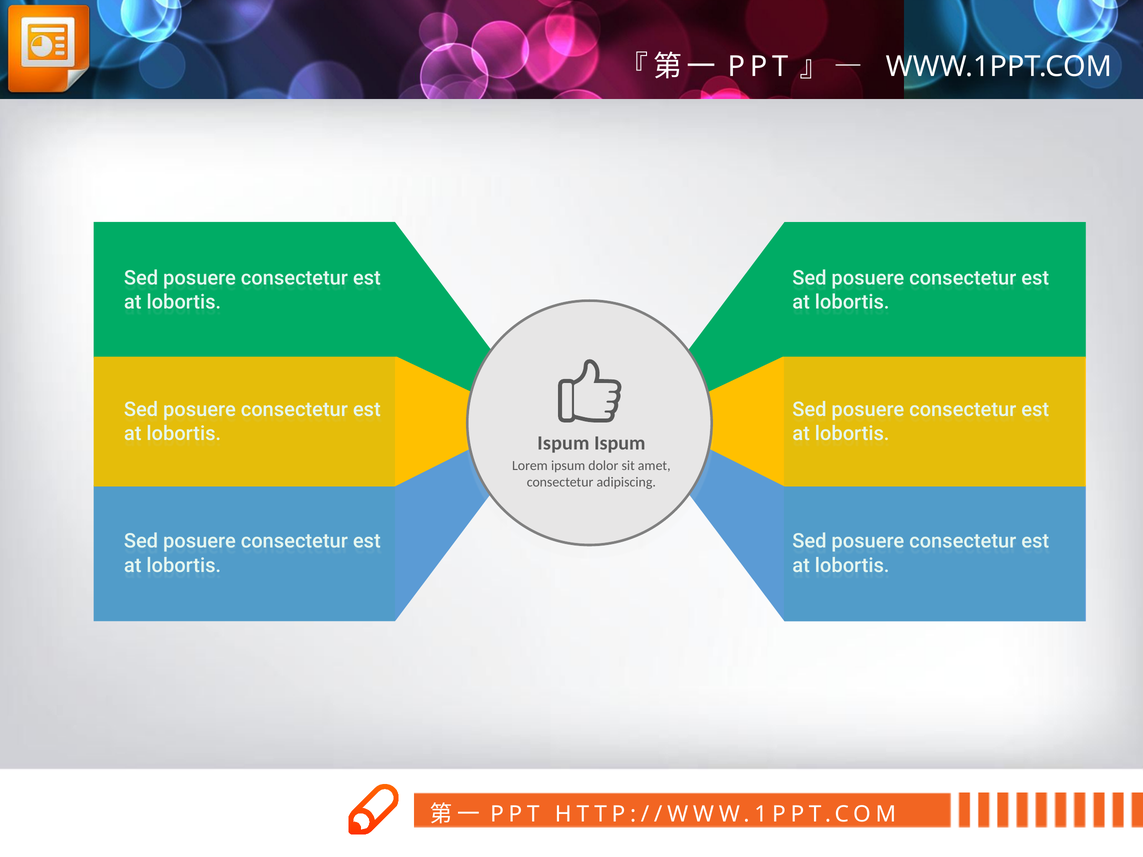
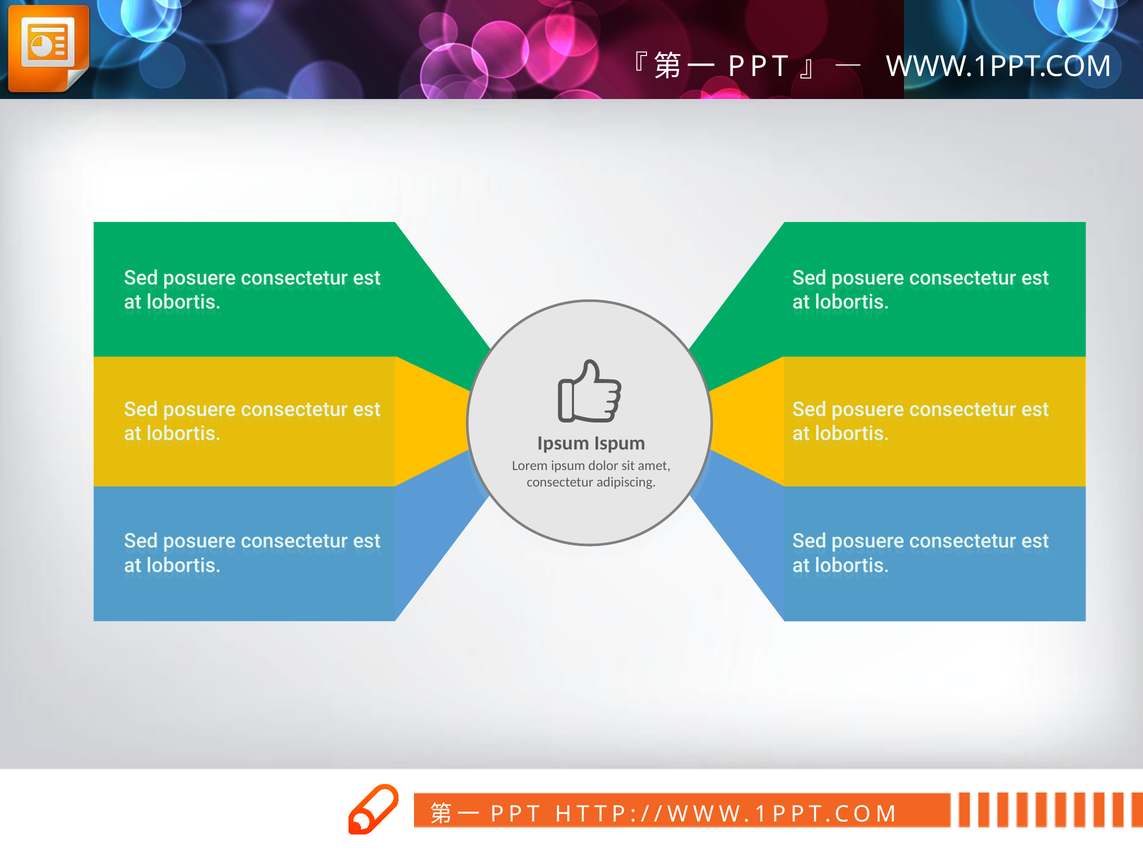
Ispum at (563, 443): Ispum -> Ipsum
